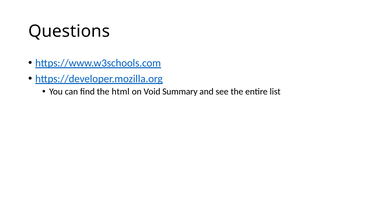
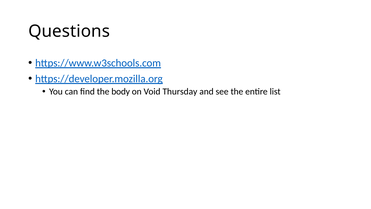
html: html -> body
Summary: Summary -> Thursday
